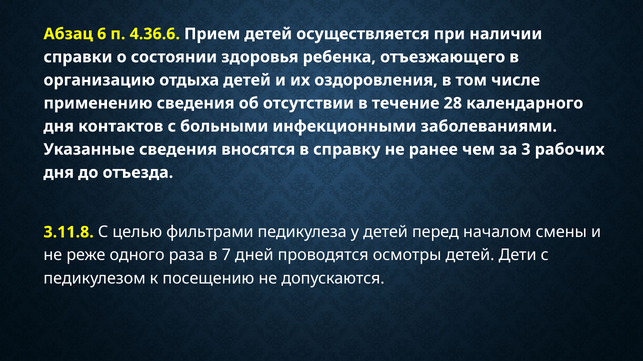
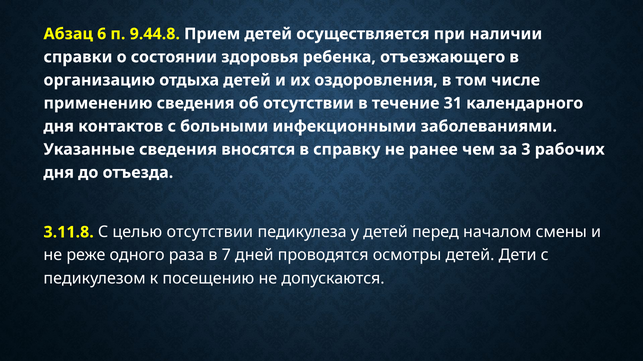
4.36.6: 4.36.6 -> 9.44.8
28: 28 -> 31
целью фильтрами: фильтрами -> отсутствии
